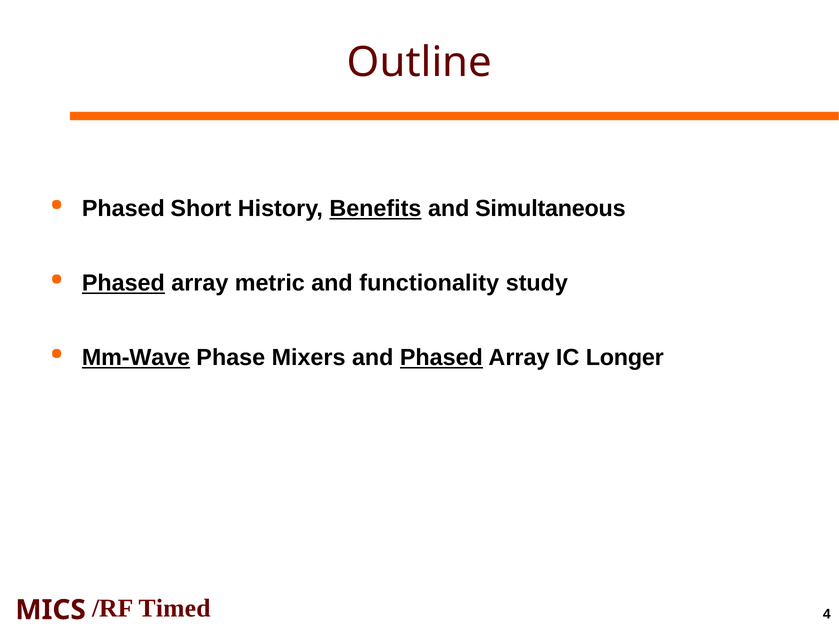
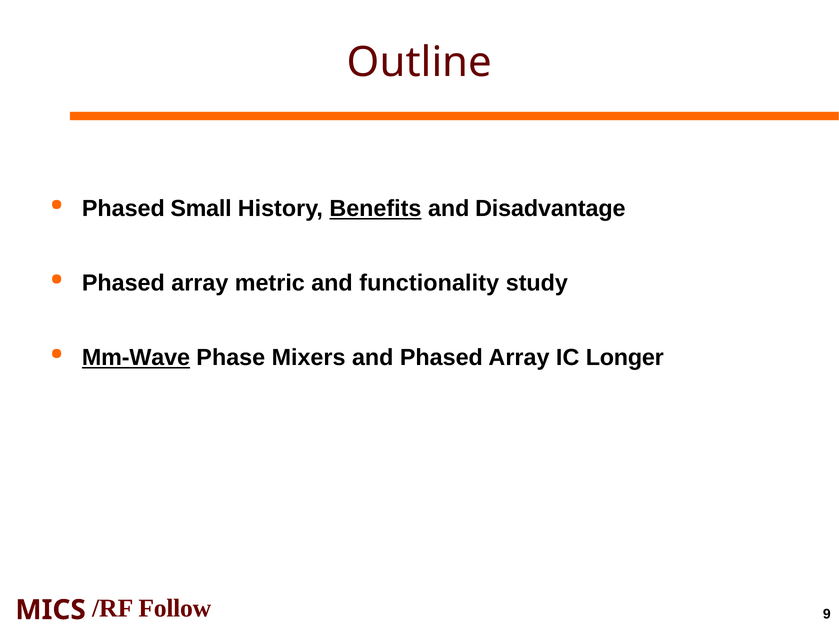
Short: Short -> Small
Simultaneous: Simultaneous -> Disadvantage
Phased at (123, 283) underline: present -> none
Phased at (441, 358) underline: present -> none
Timed: Timed -> Follow
4: 4 -> 9
